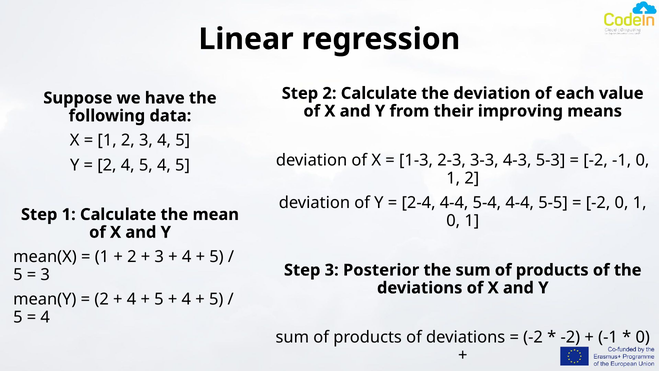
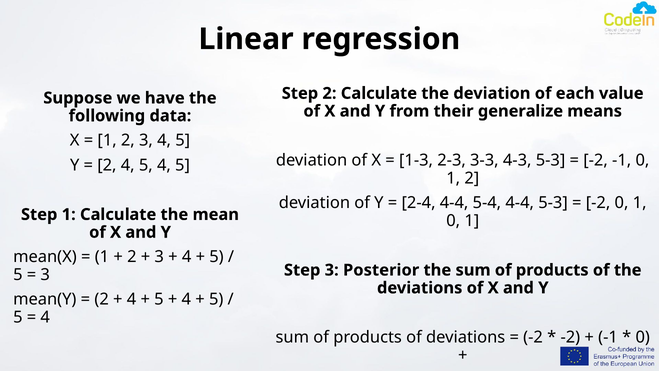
improving: improving -> generalize
4-4 5-5: 5-5 -> 5-3
